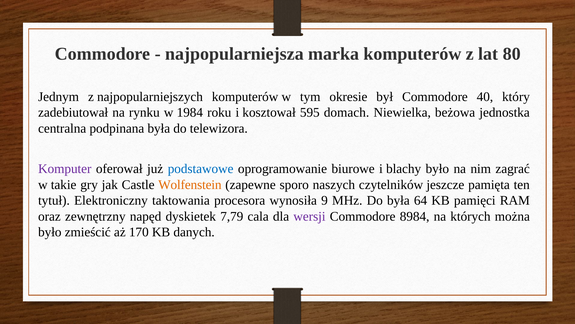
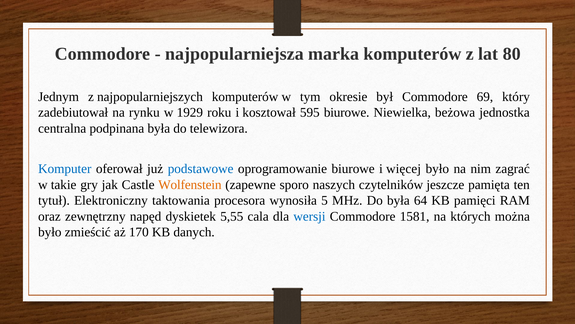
40: 40 -> 69
1984: 1984 -> 1929
595 domach: domach -> biurowe
Komputer colour: purple -> blue
blachy: blachy -> więcej
9: 9 -> 5
7,79: 7,79 -> 5,55
wersji colour: purple -> blue
8984: 8984 -> 1581
